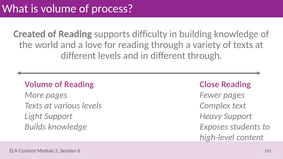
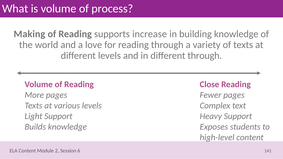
Created: Created -> Making
difficulty: difficulty -> increase
